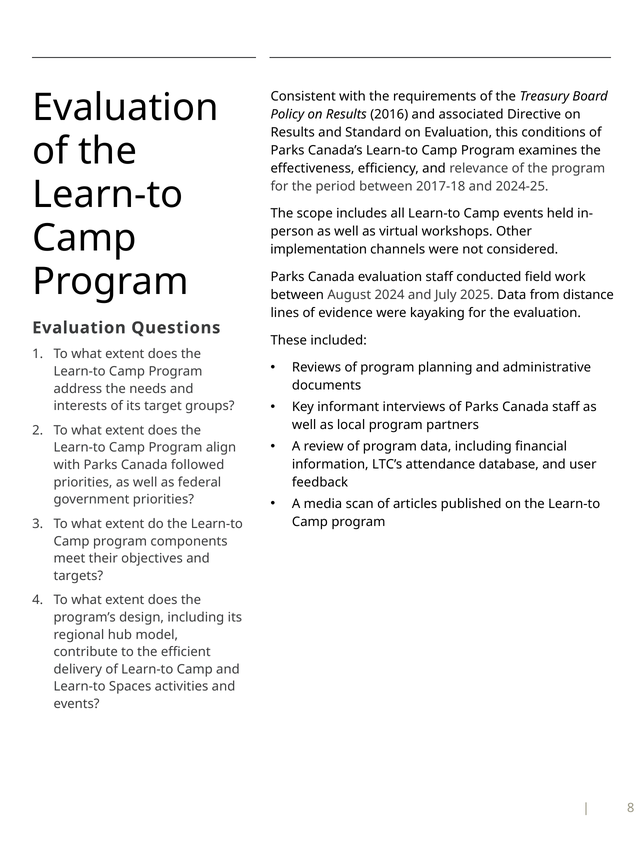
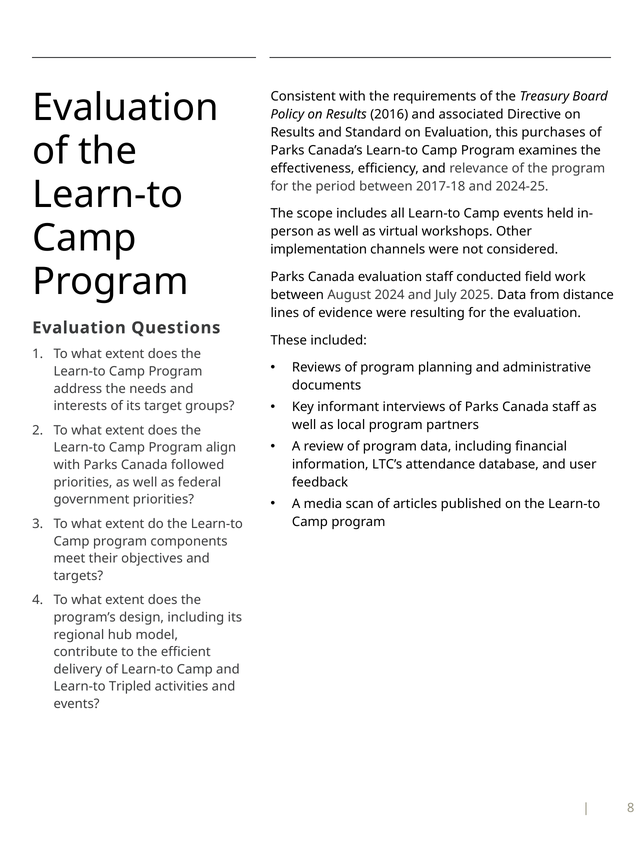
conditions: conditions -> purchases
kayaking: kayaking -> resulting
Spaces: Spaces -> Tripled
